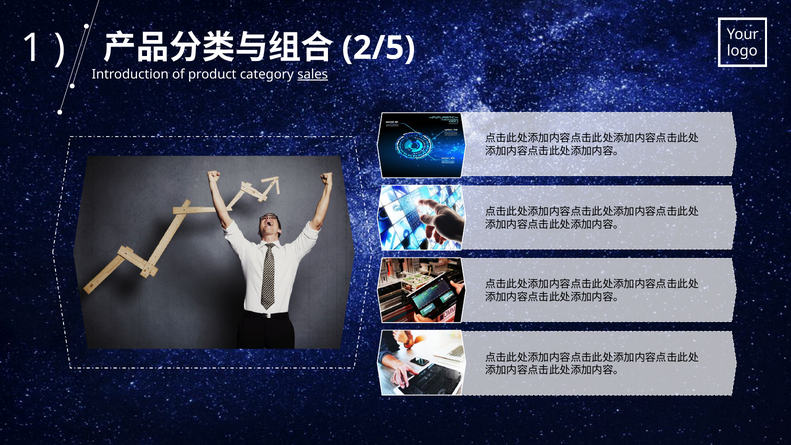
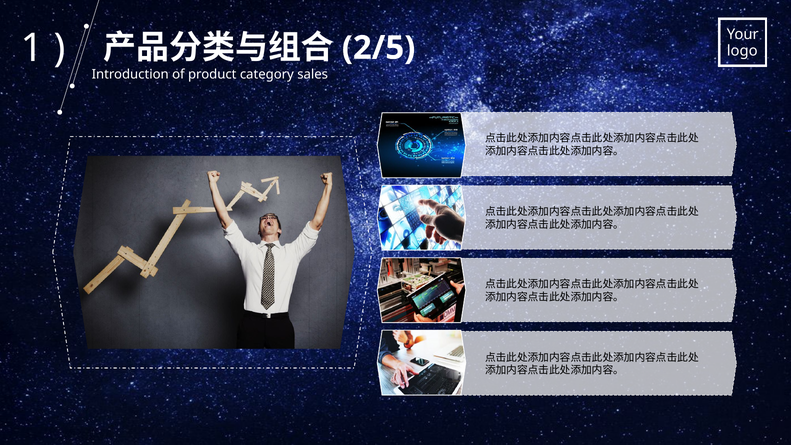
sales underline: present -> none
